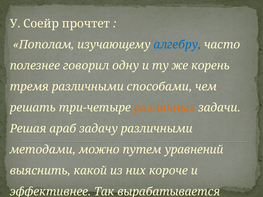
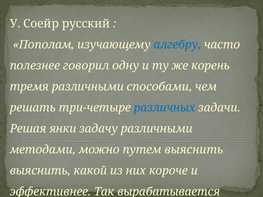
прочтет: прочтет -> русский
различных colour: orange -> blue
араб: араб -> янки
путем уравнений: уравнений -> выяснить
